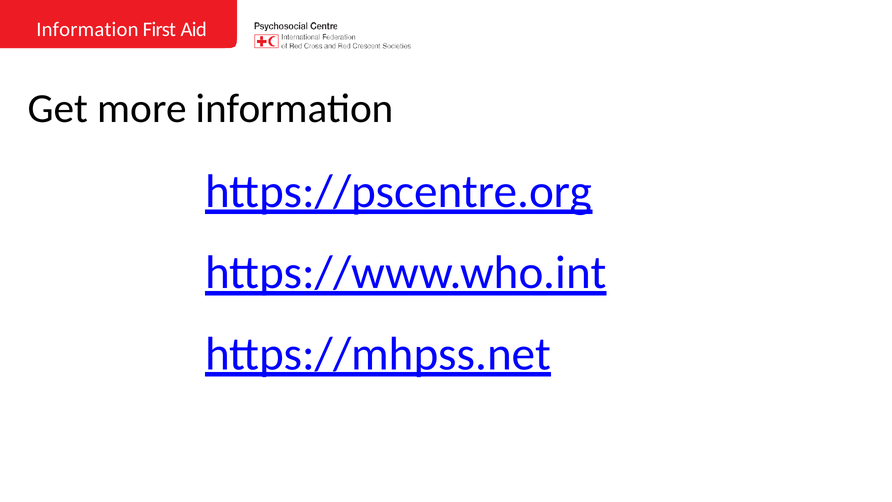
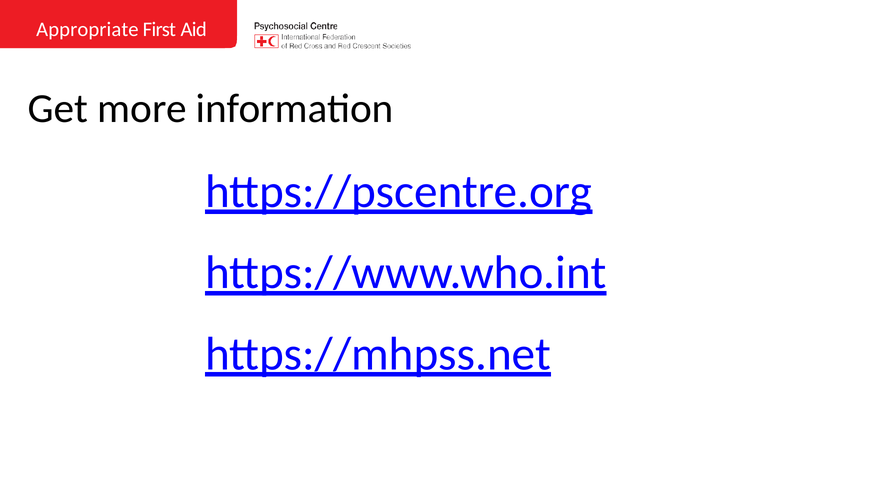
Information at (87, 30): Information -> Appropriate
